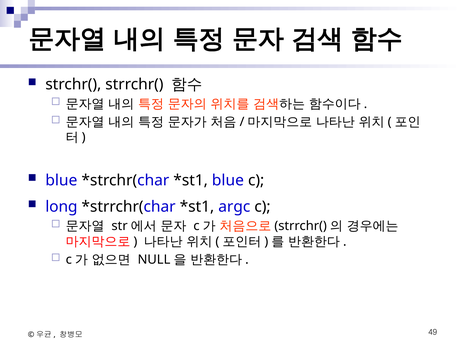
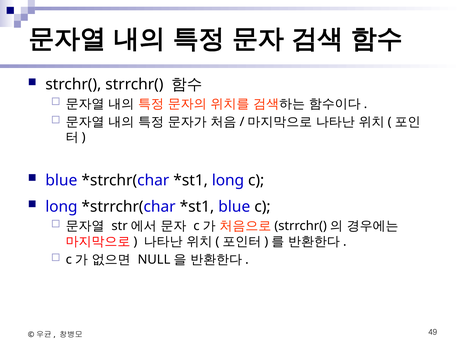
blue at (228, 181): blue -> long
argc at (234, 207): argc -> blue
